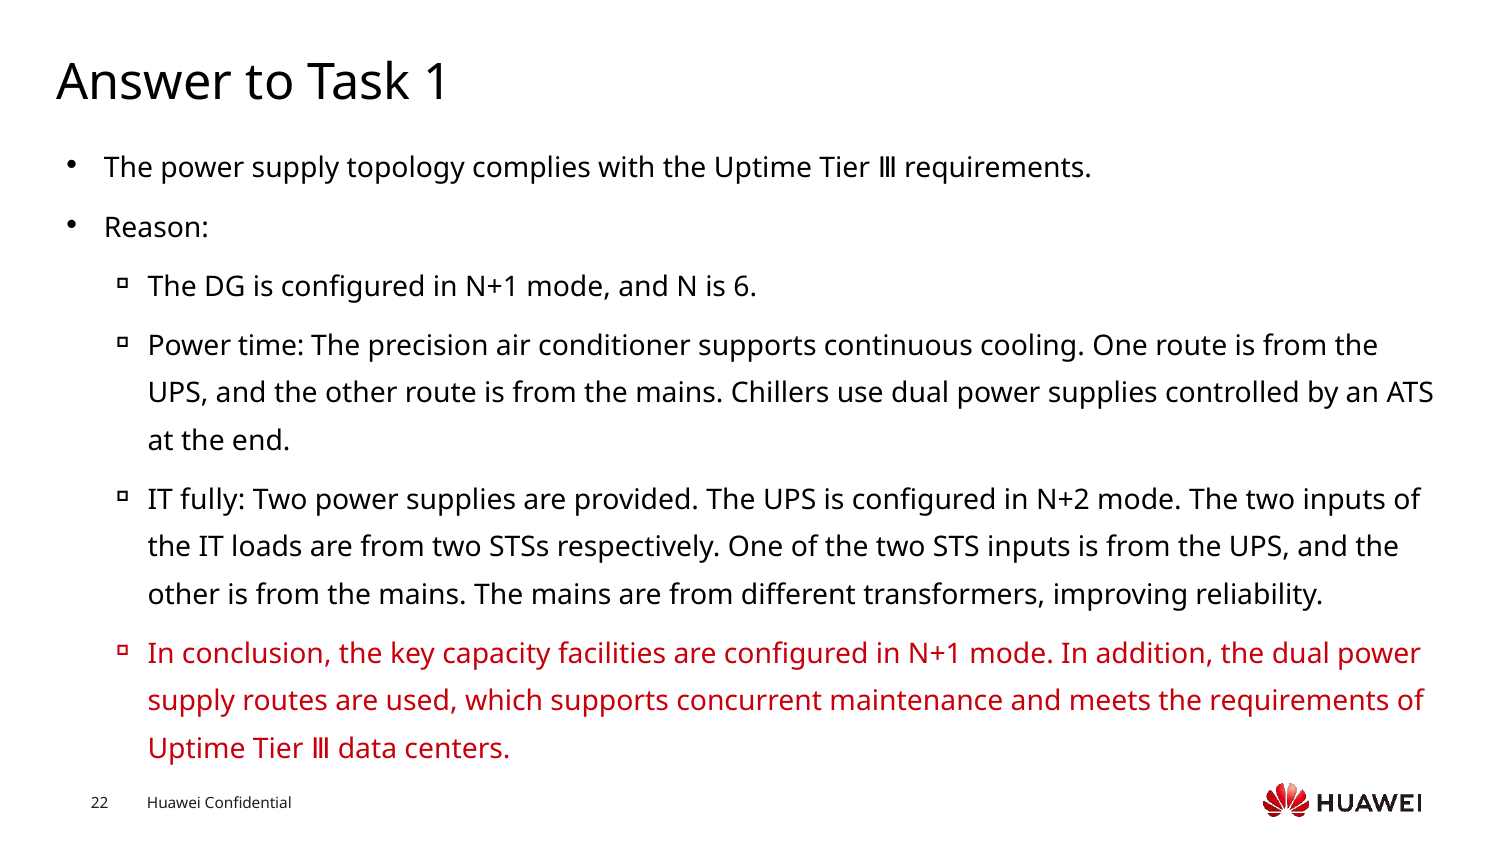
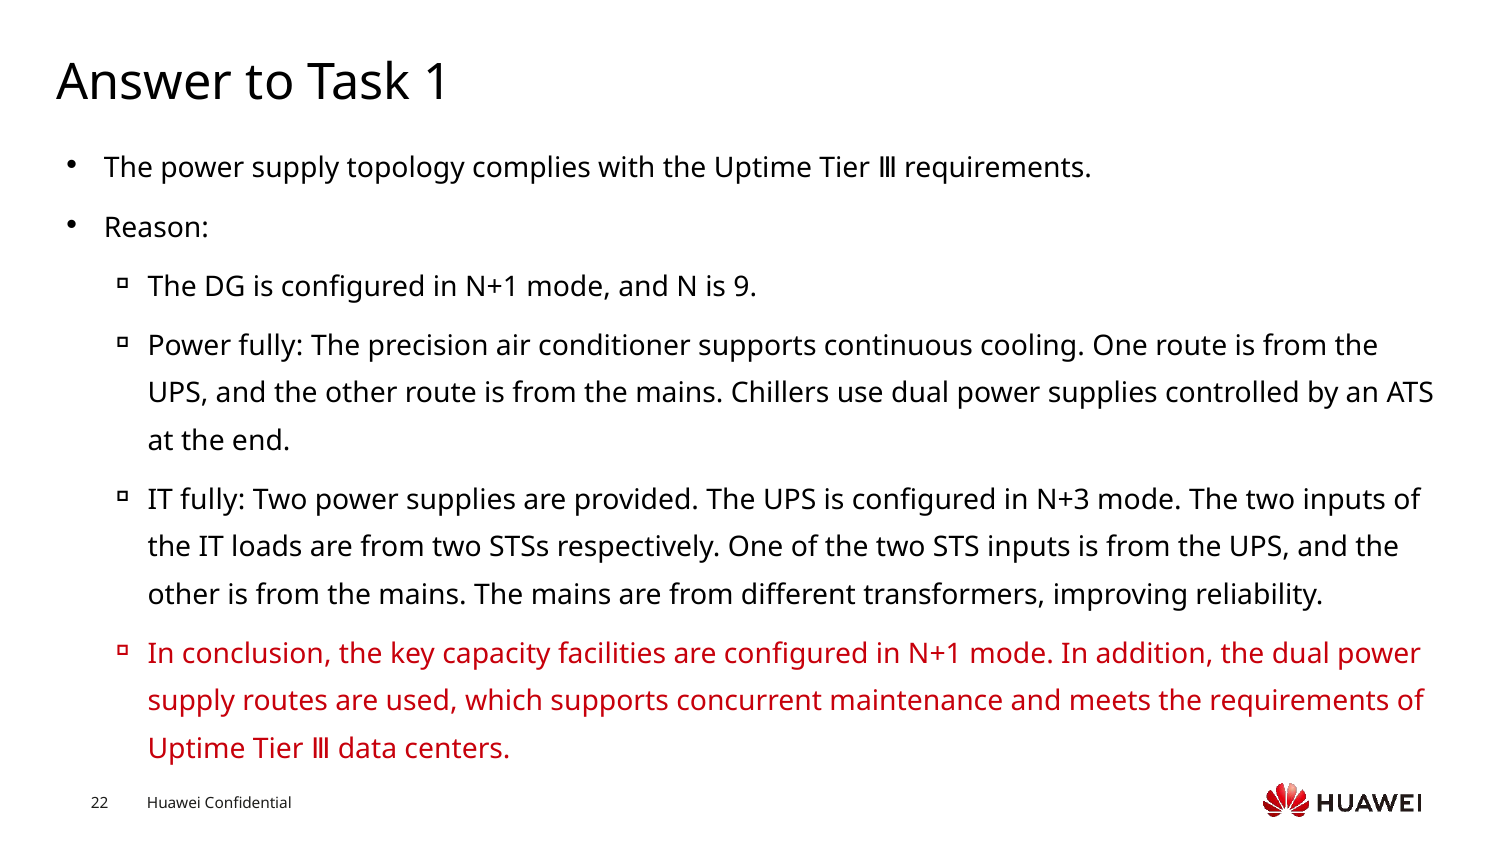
6: 6 -> 9
Power time: time -> fully
N+2: N+2 -> N+3
